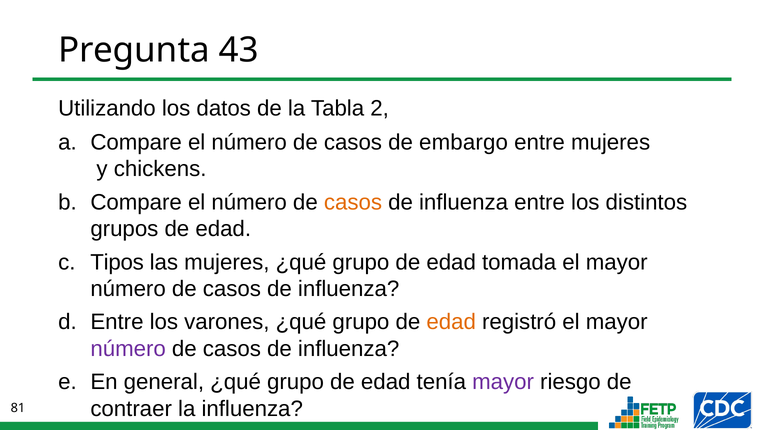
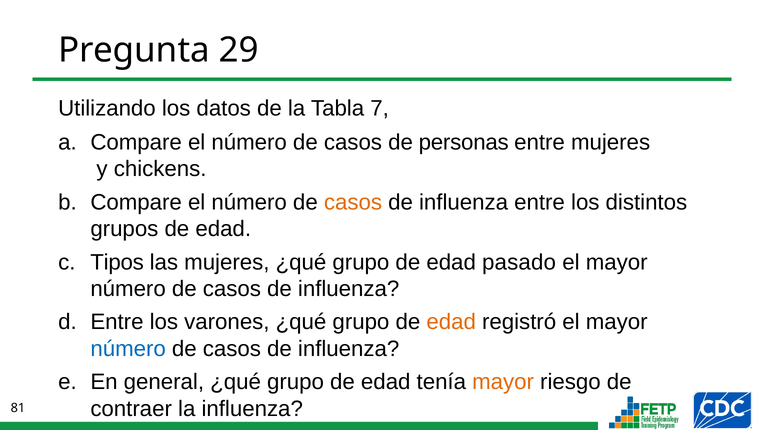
43: 43 -> 29
2: 2 -> 7
embargo: embargo -> personas
tomada: tomada -> pasado
número at (128, 349) colour: purple -> blue
mayor at (503, 382) colour: purple -> orange
